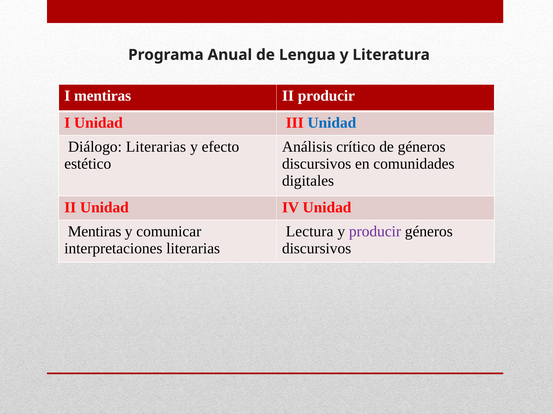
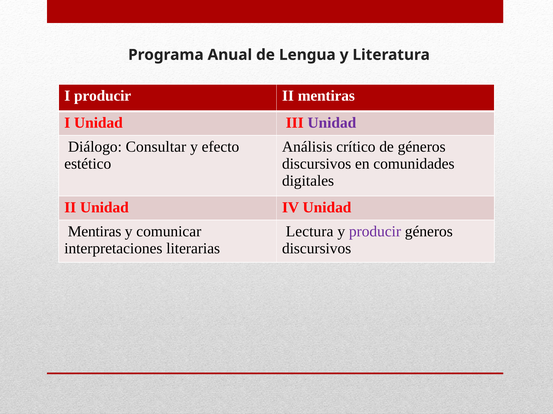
I mentiras: mentiras -> producir
II producir: producir -> mentiras
Unidad at (332, 123) colour: blue -> purple
Diálogo Literarias: Literarias -> Consultar
